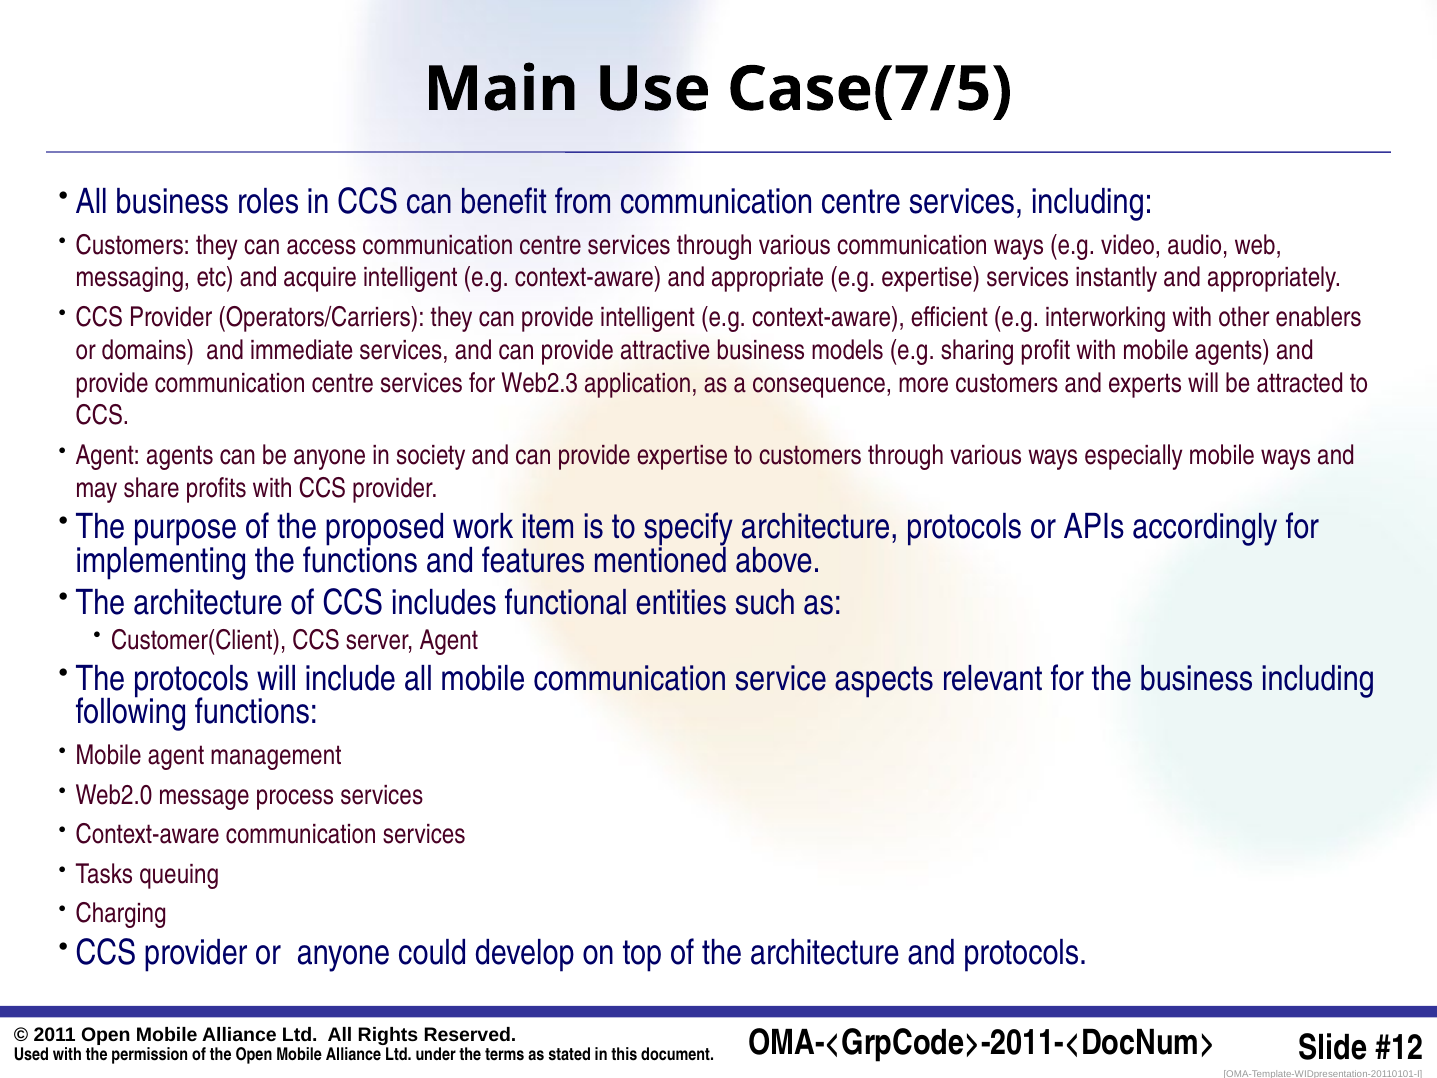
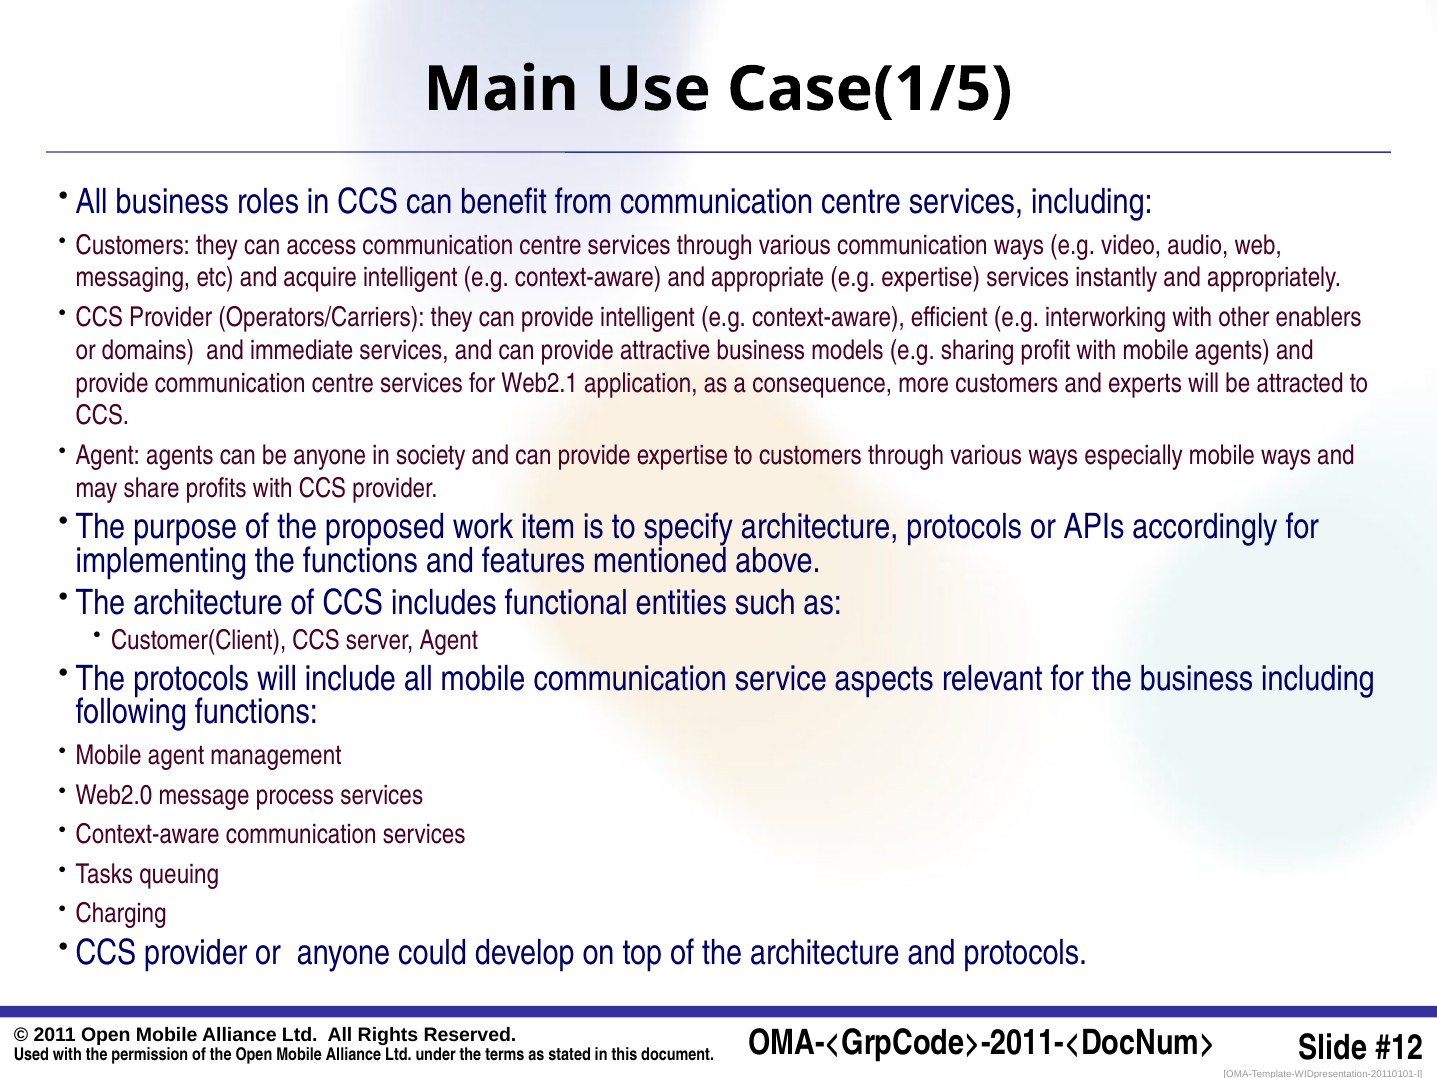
Case(7/5: Case(7/5 -> Case(1/5
Web2.3: Web2.3 -> Web2.1
